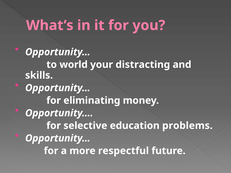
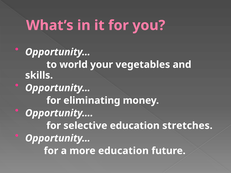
distracting: distracting -> vegetables
problems: problems -> stretches
more respectful: respectful -> education
